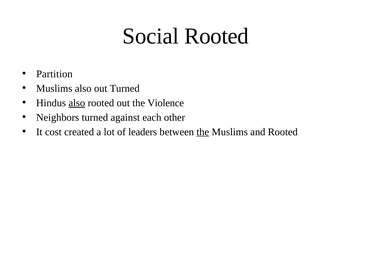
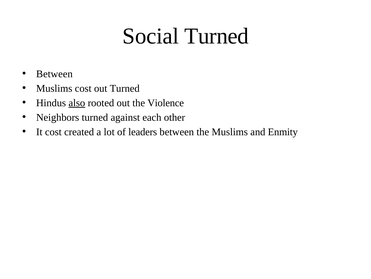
Social Rooted: Rooted -> Turned
Partition at (54, 74): Partition -> Between
Muslims also: also -> cost
the at (203, 131) underline: present -> none
and Rooted: Rooted -> Enmity
